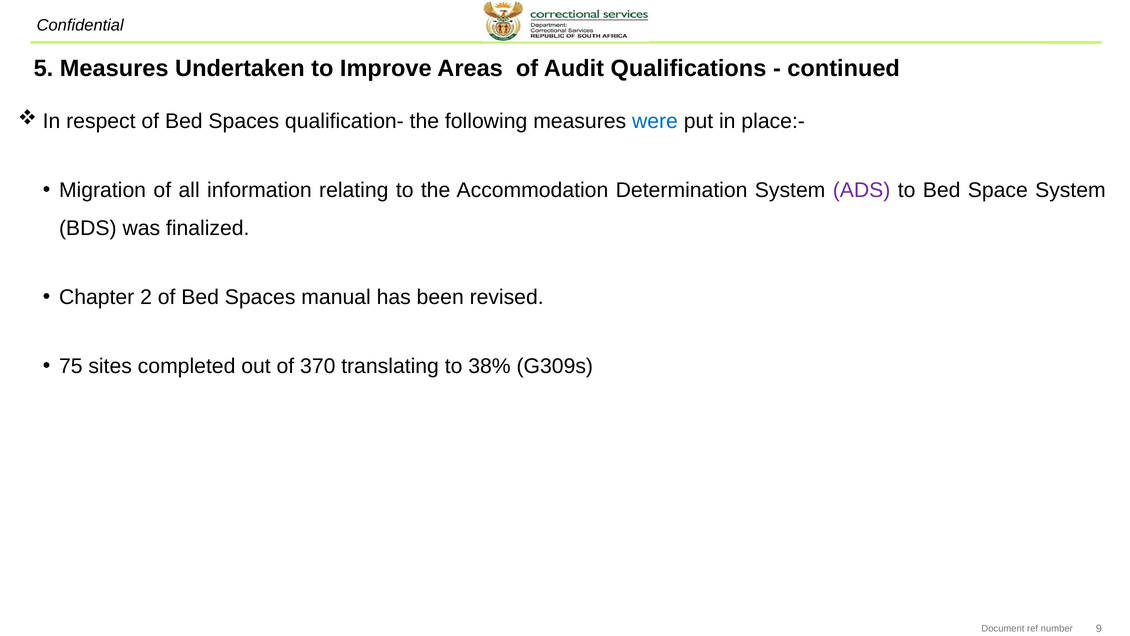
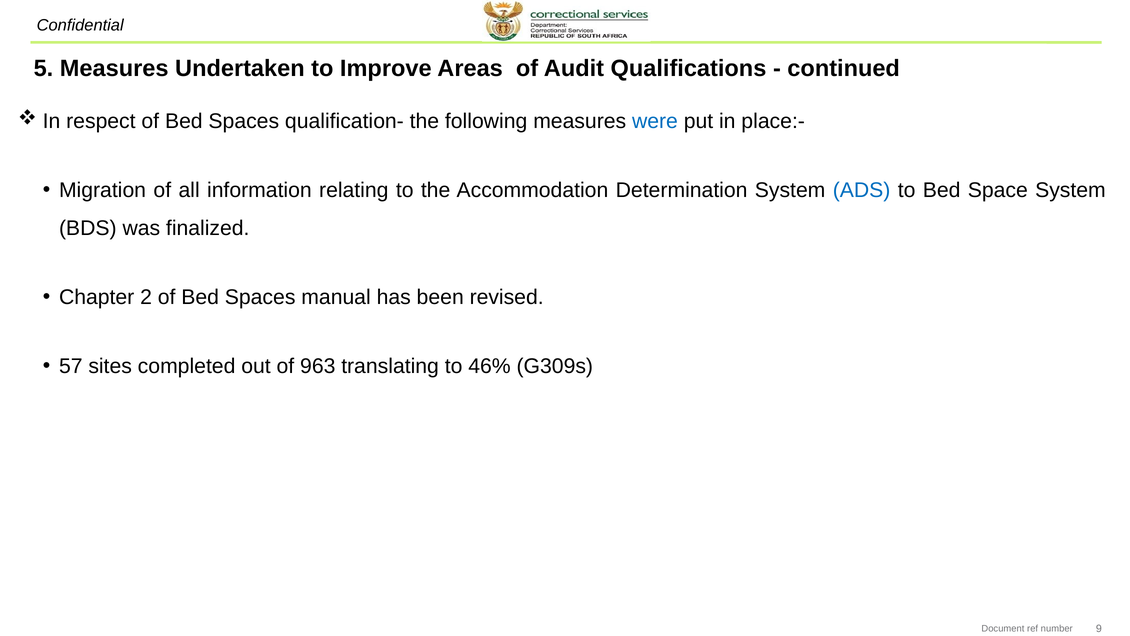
ADS colour: purple -> blue
75: 75 -> 57
370: 370 -> 963
38%: 38% -> 46%
